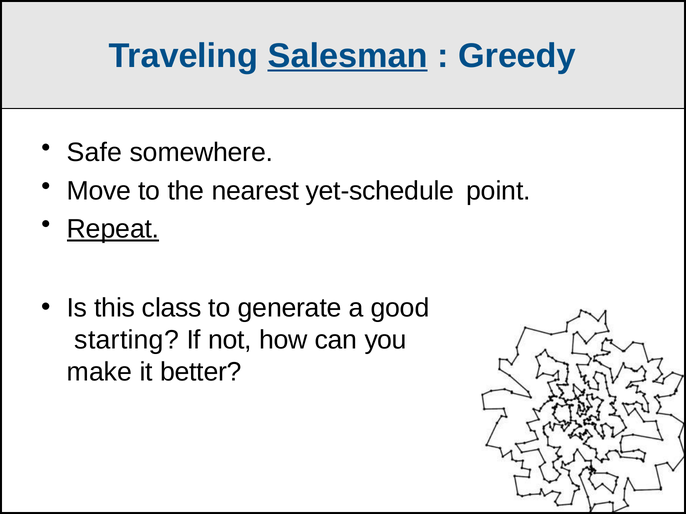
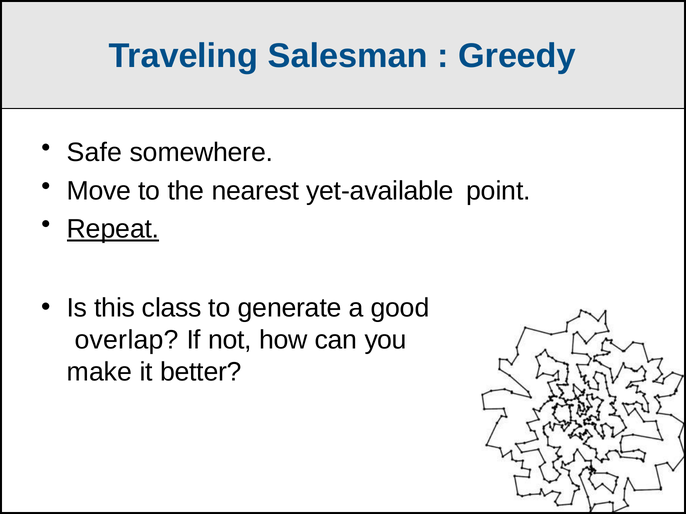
Salesman underline: present -> none
yet-schedule: yet-schedule -> yet-available
starting: starting -> overlap
